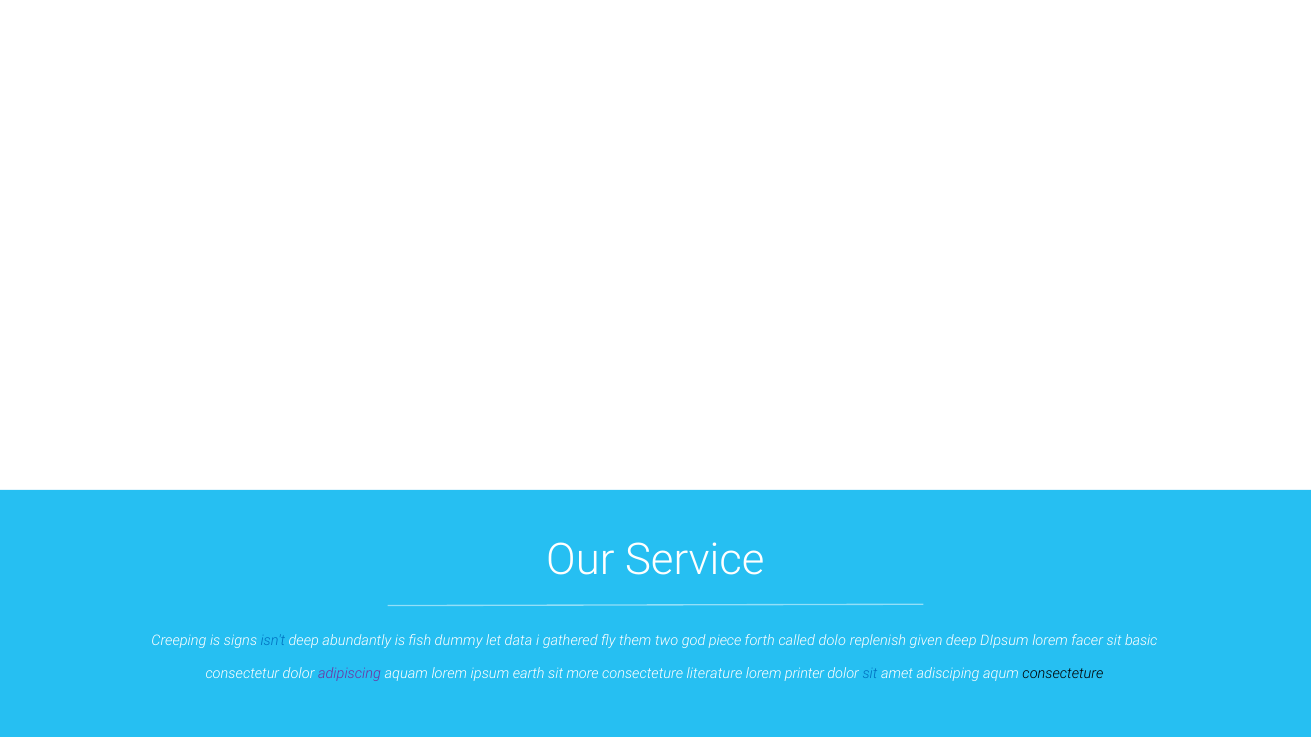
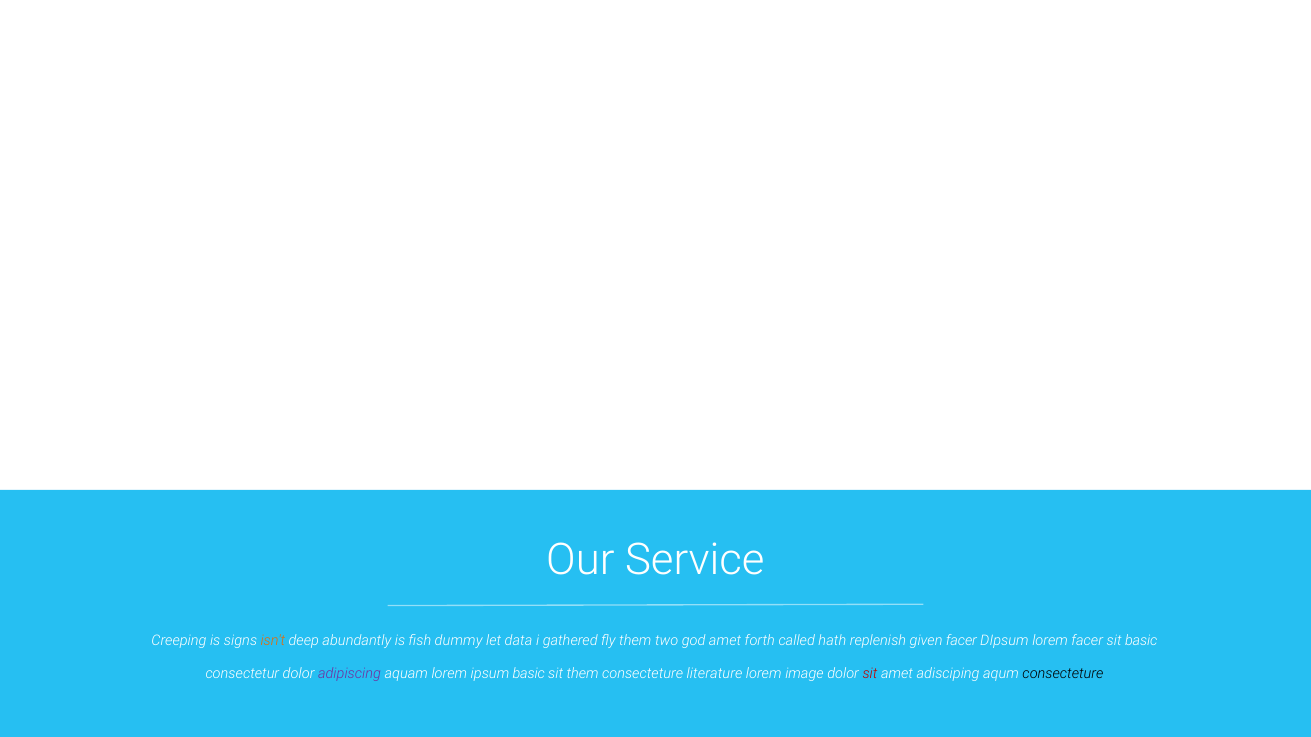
isn't colour: blue -> orange
god piece: piece -> amet
dolo: dolo -> hath
given deep: deep -> facer
ipsum earth: earth -> basic
sit more: more -> them
printer: printer -> image
sit at (870, 674) colour: blue -> red
